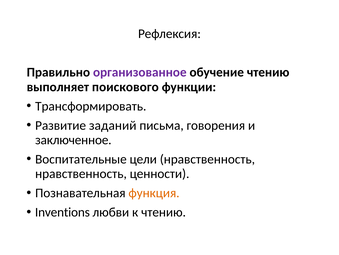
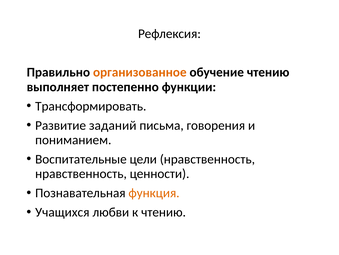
организованное colour: purple -> orange
поискового: поискового -> постепенно
заключенное: заключенное -> пониманием
Inventions: Inventions -> Учащихся
